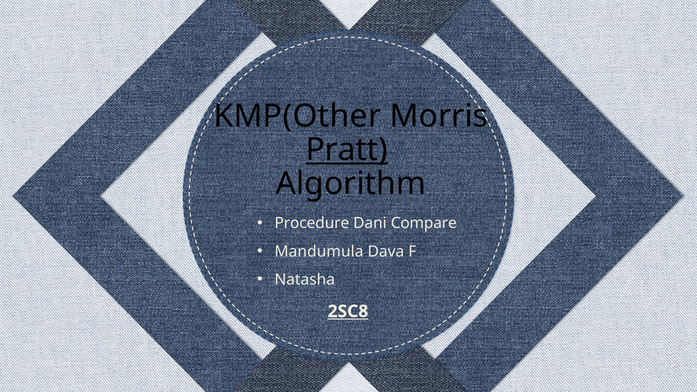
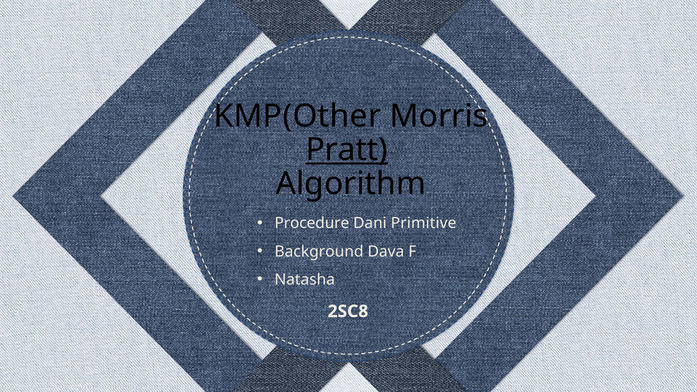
Compare: Compare -> Primitive
Mandumula: Mandumula -> Background
2SC8 underline: present -> none
